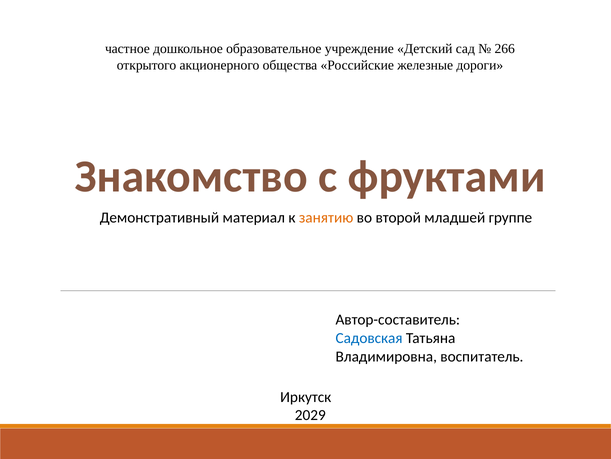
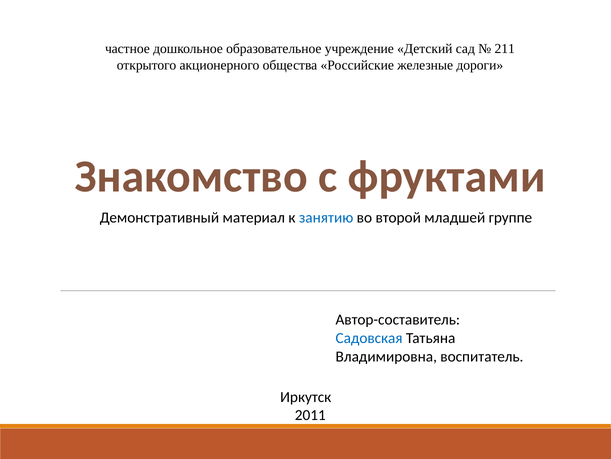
266: 266 -> 211
занятию colour: orange -> blue
2029: 2029 -> 2011
